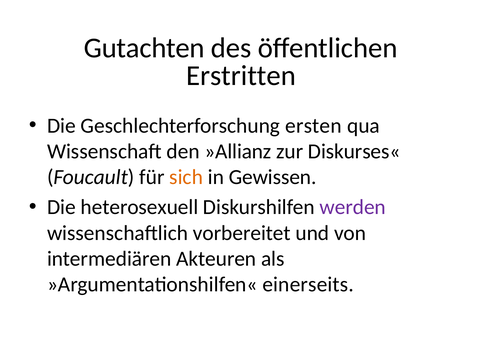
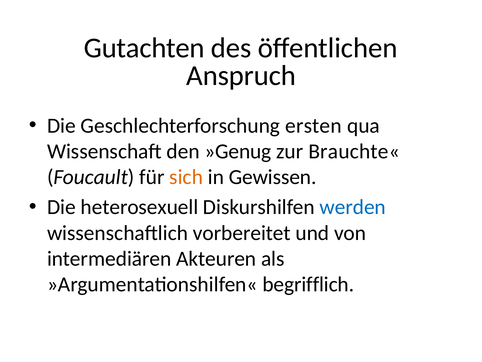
Erstritten: Erstritten -> Anspruch
»Allianz: »Allianz -> »Genug
Diskurses«: Diskurses« -> Brauchte«
werden colour: purple -> blue
einerseits: einerseits -> begrifflich
